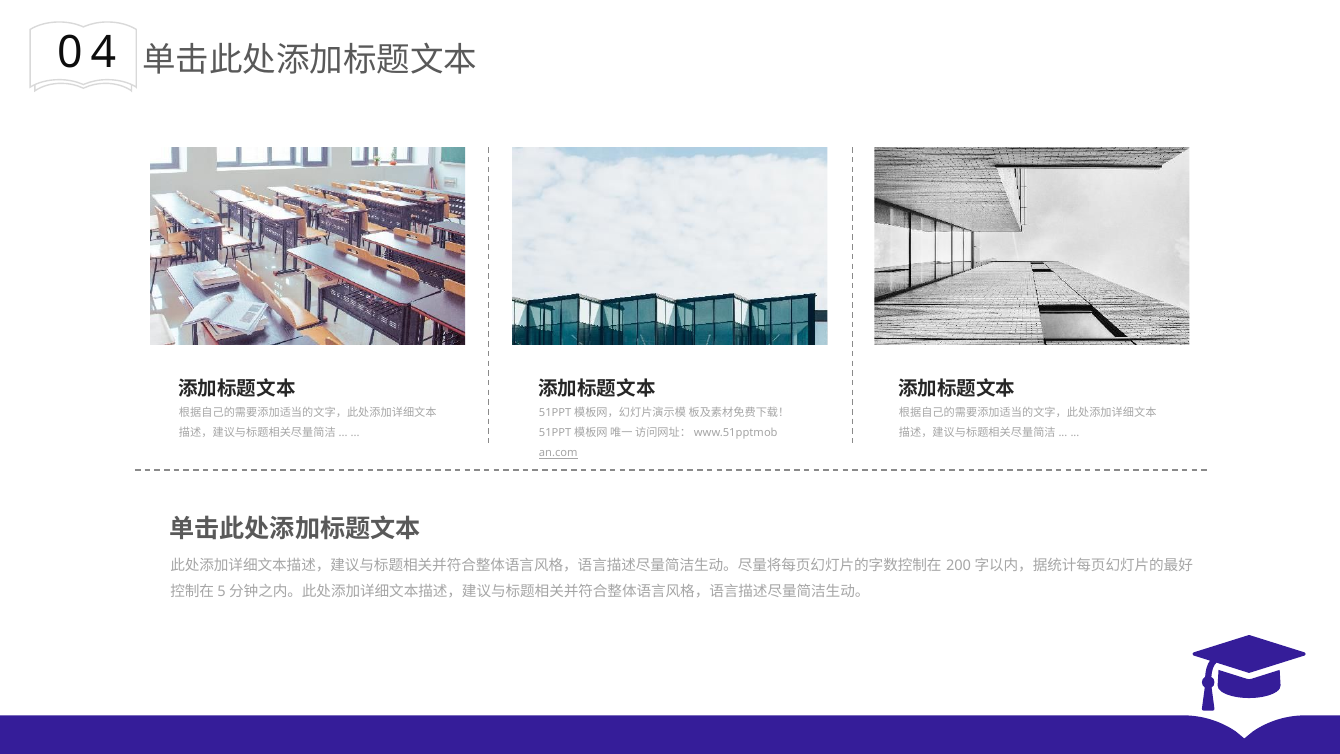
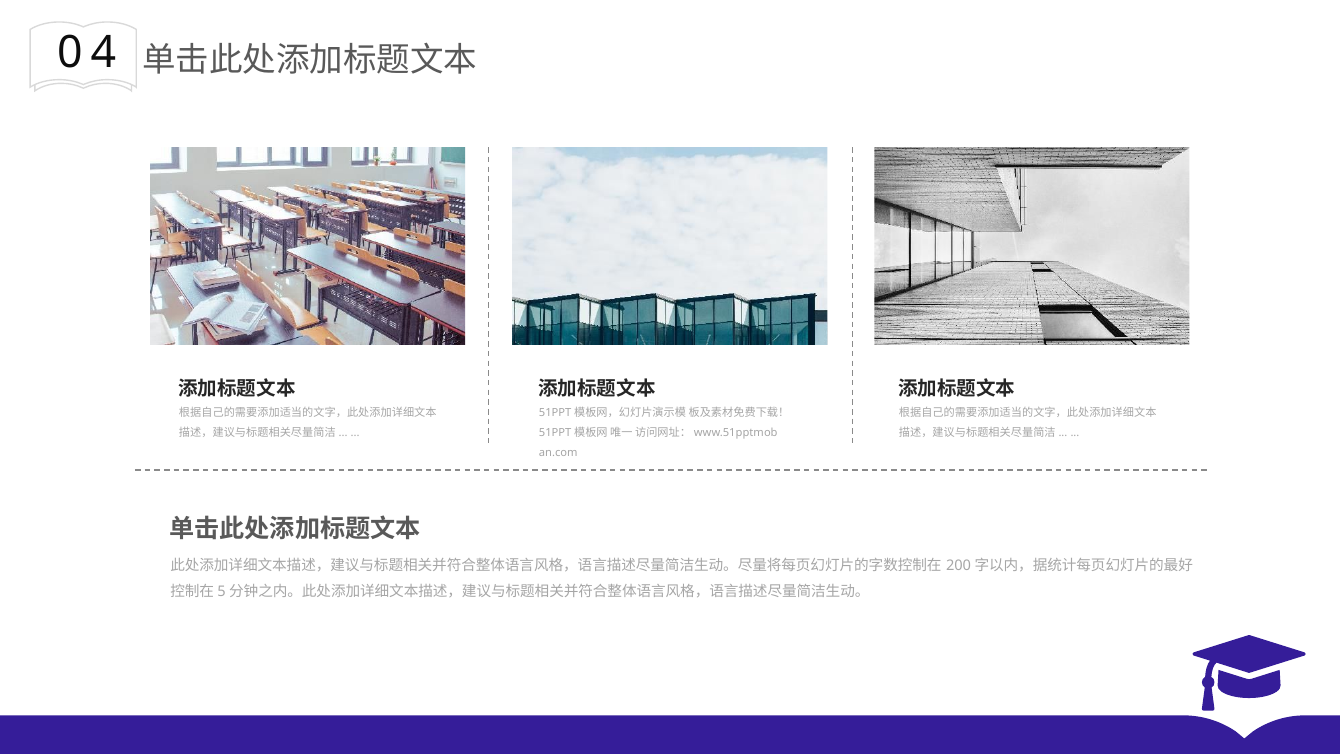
an.com underline: present -> none
